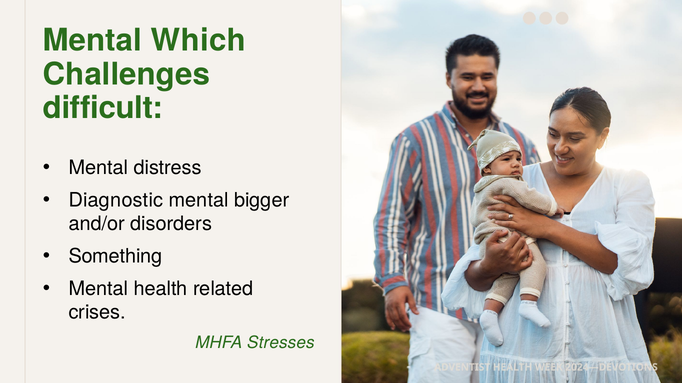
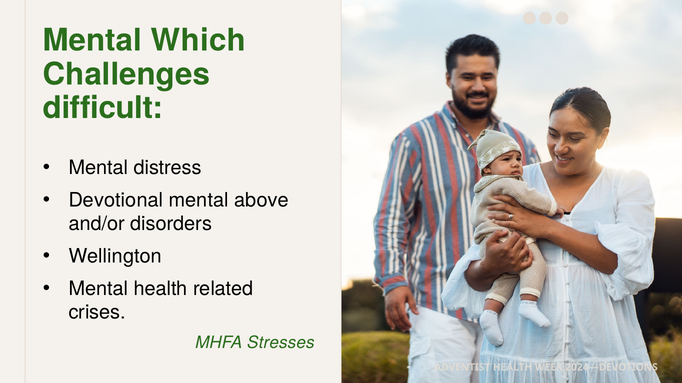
Diagnostic: Diagnostic -> Devotional
bigger: bigger -> above
Something: Something -> Wellington
